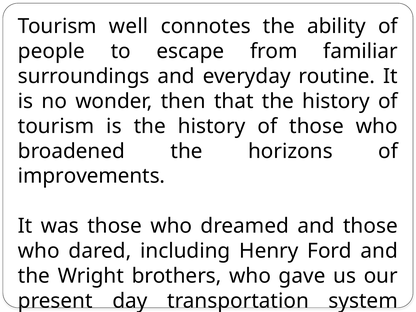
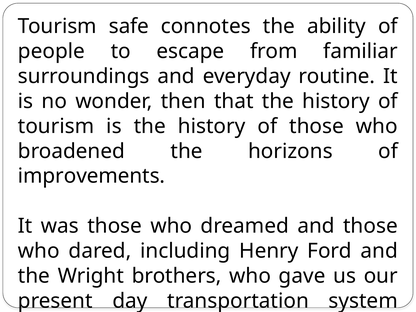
well: well -> safe
